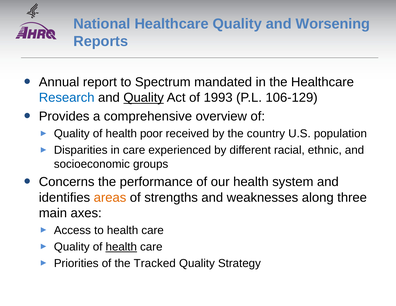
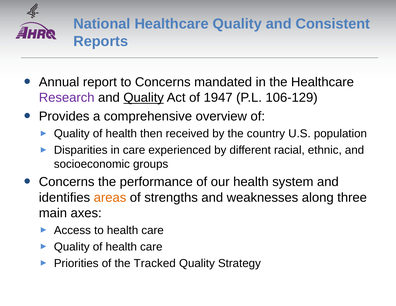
Worsening: Worsening -> Consistent
to Spectrum: Spectrum -> Concerns
Research colour: blue -> purple
1993: 1993 -> 1947
poor: poor -> then
health at (121, 247) underline: present -> none
